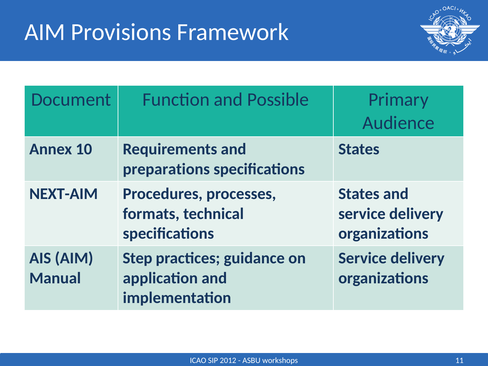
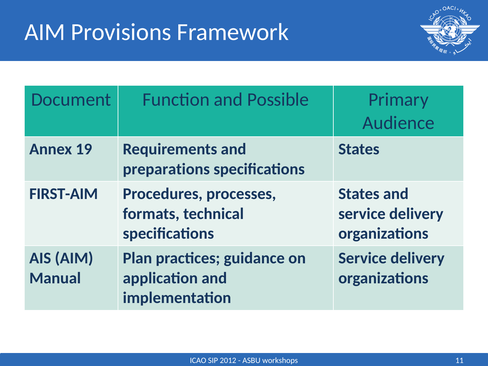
10: 10 -> 19
NEXT-AIM: NEXT-AIM -> FIRST-AIM
Step: Step -> Plan
